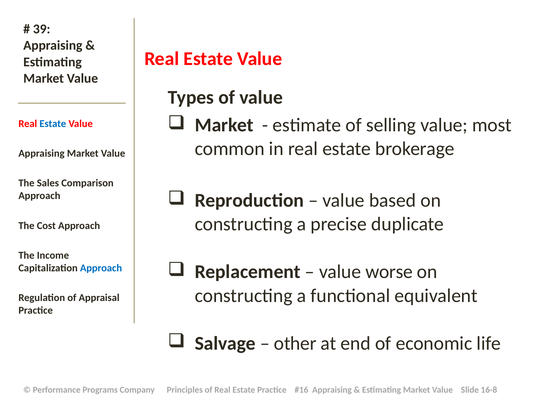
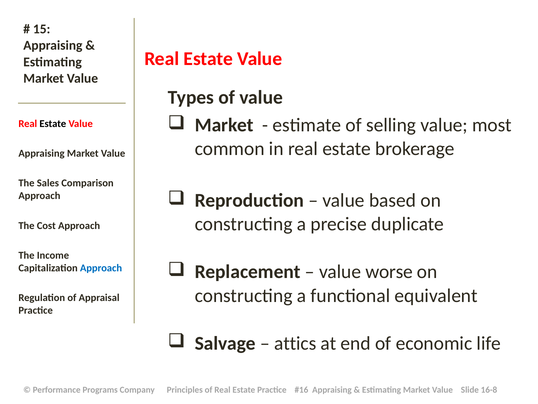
39: 39 -> 15
Estate at (53, 124) colour: blue -> black
other: other -> attics
